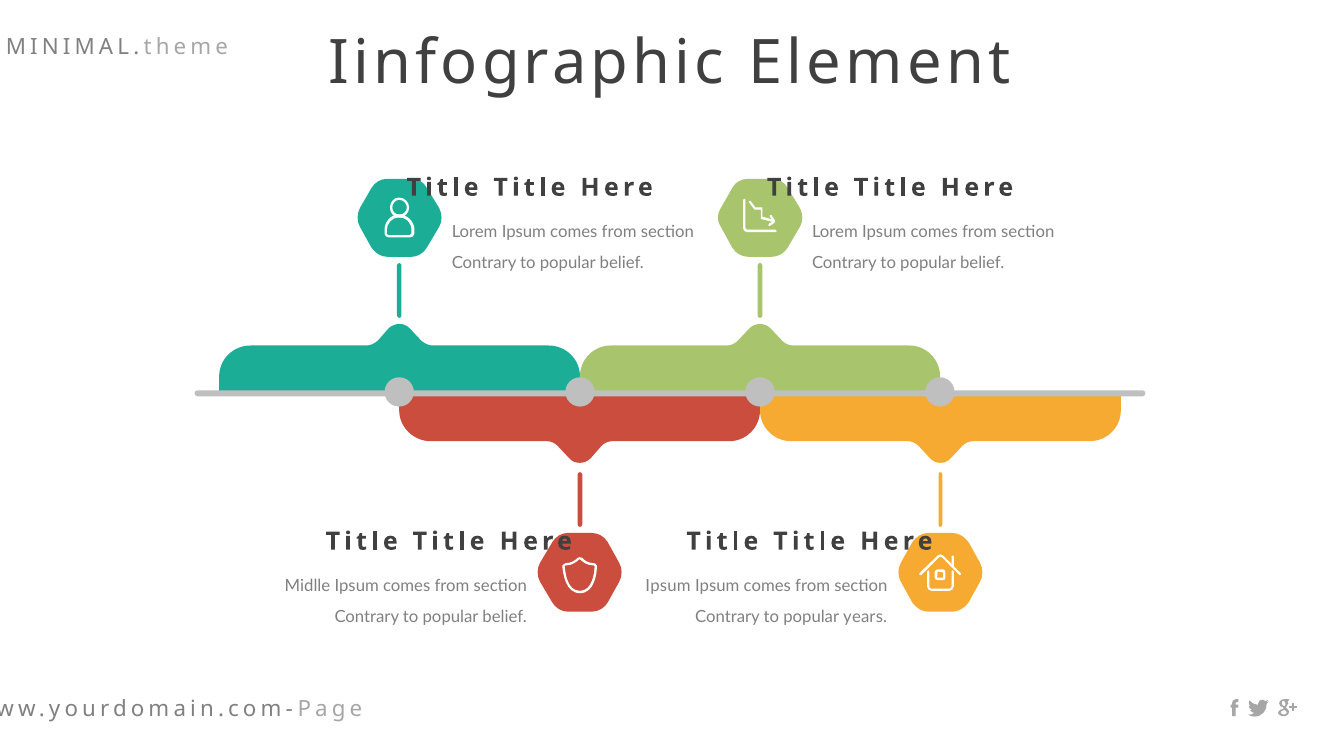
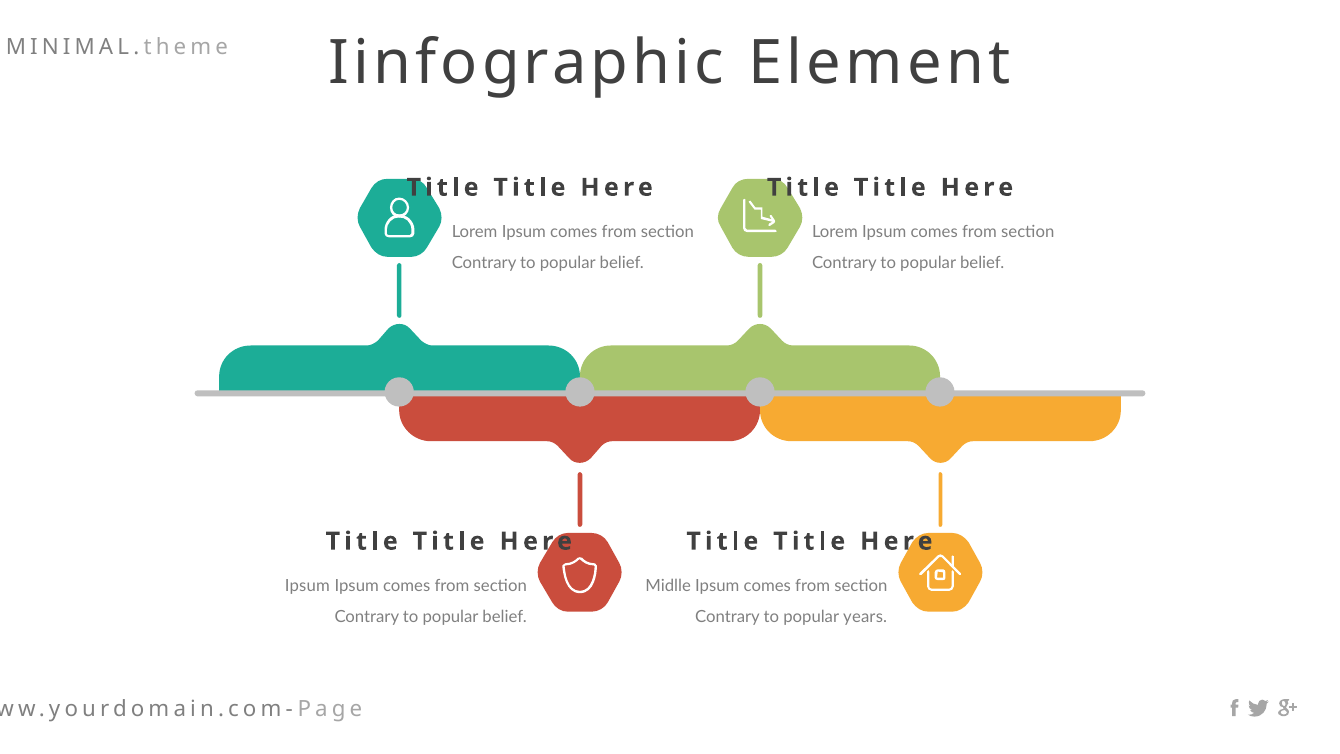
Midlle at (307, 586): Midlle -> Ipsum
Ipsum at (668, 586): Ipsum -> Midlle
